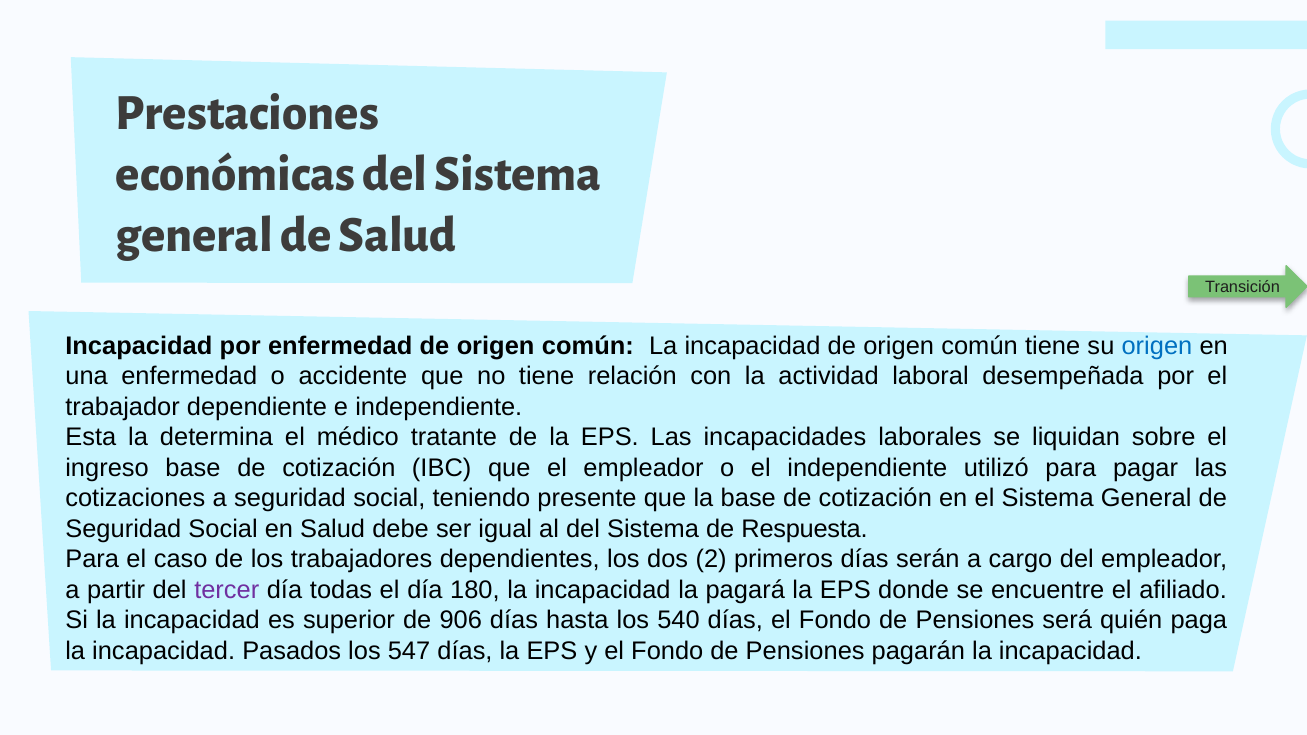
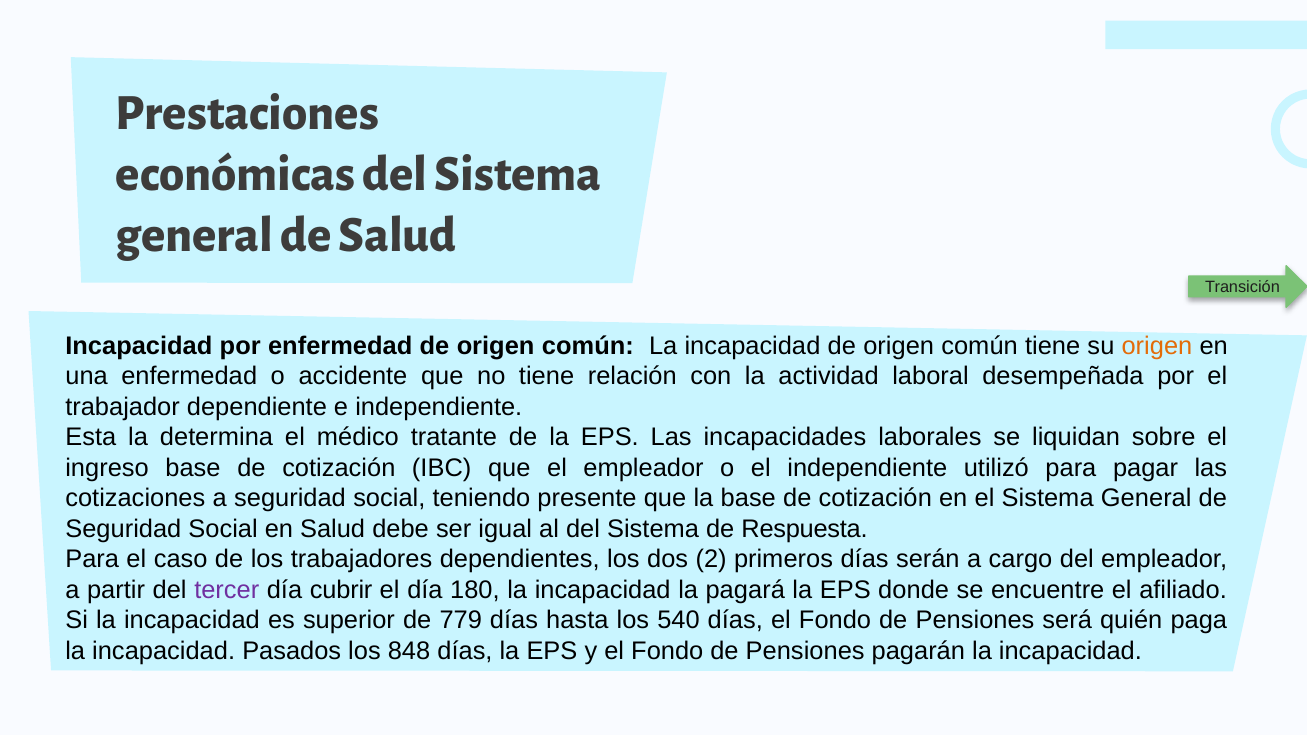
origen at (1157, 346) colour: blue -> orange
todas: todas -> cubrir
906: 906 -> 779
547: 547 -> 848
